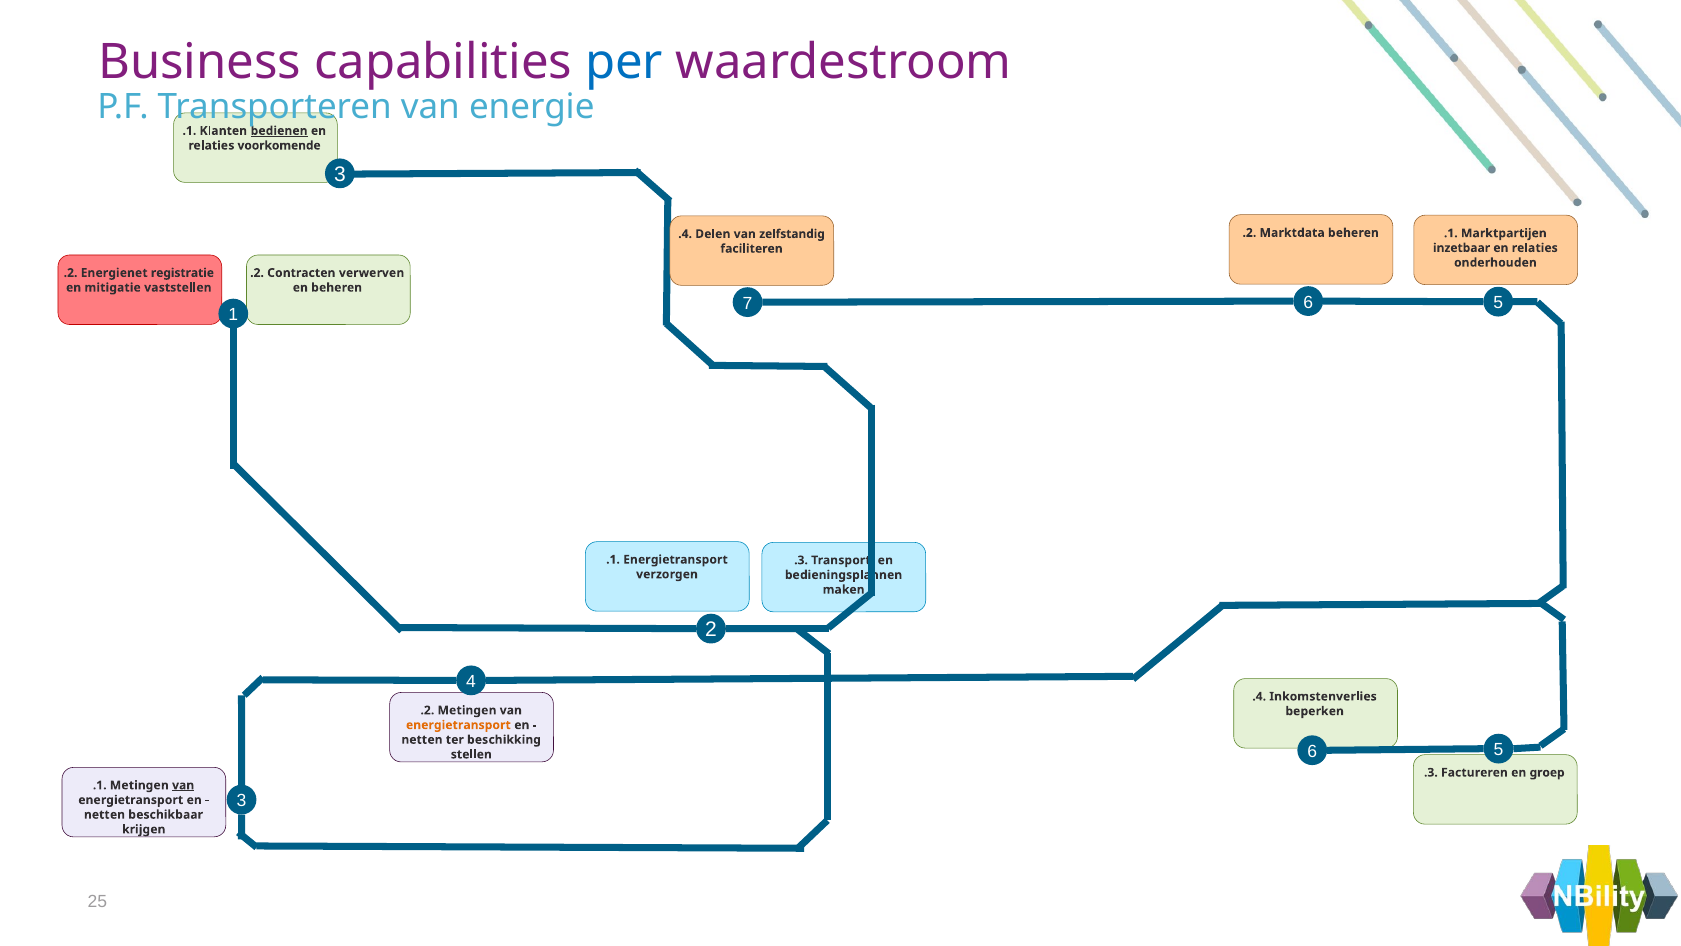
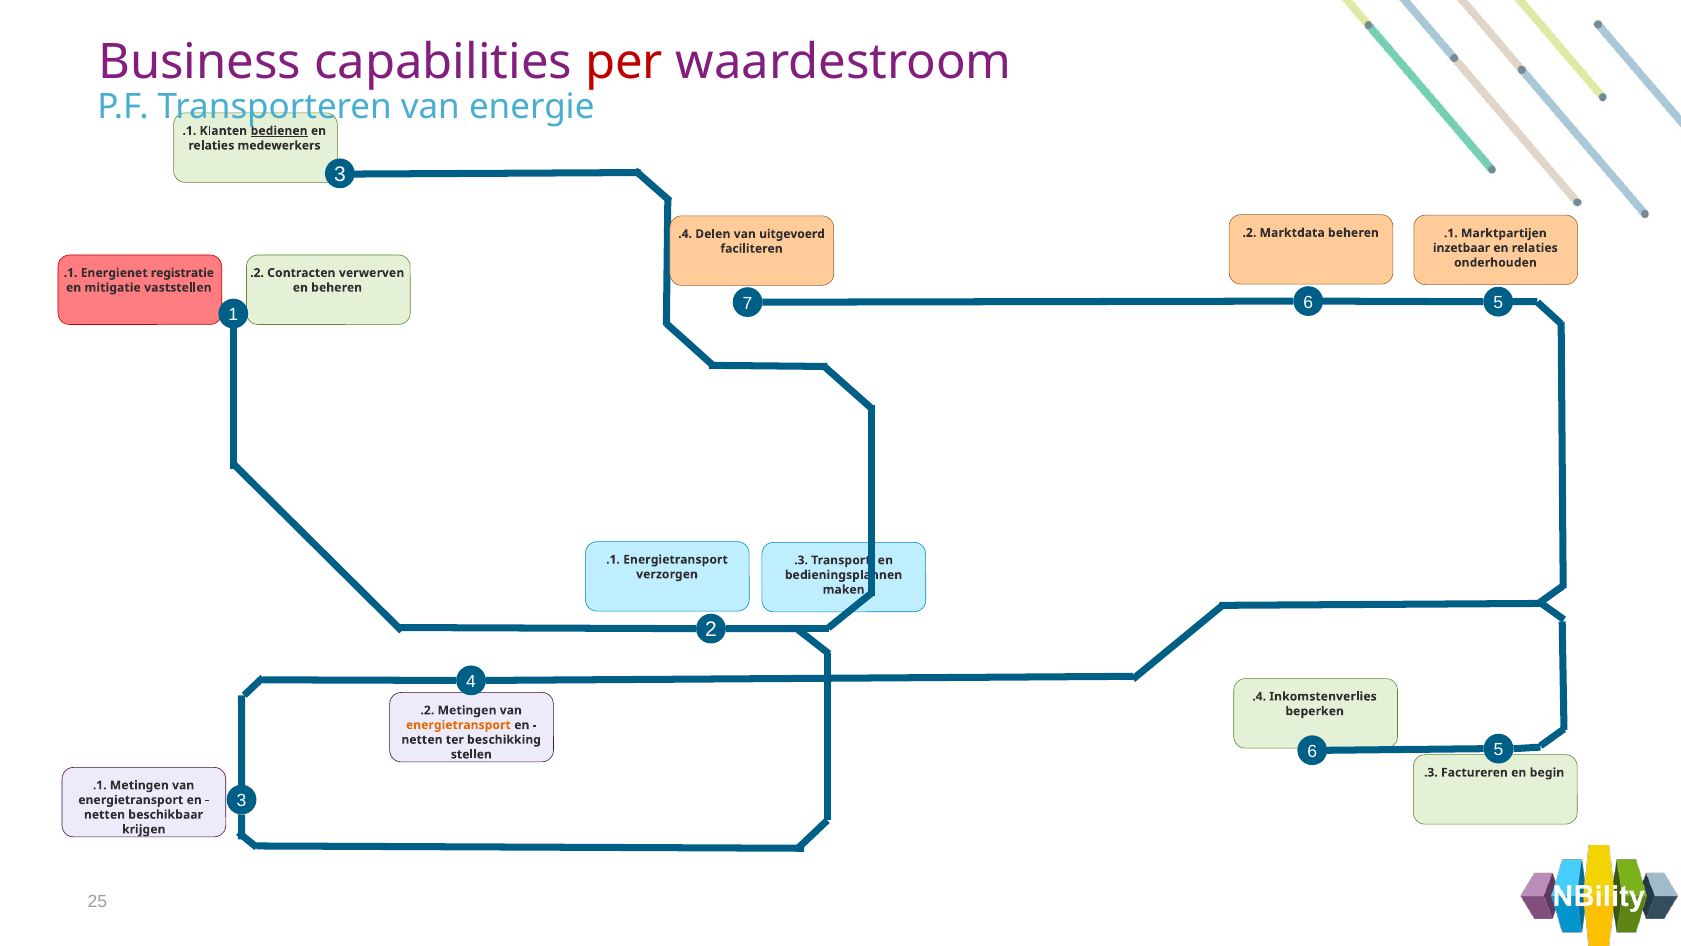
per colour: blue -> red
voorkomende: voorkomende -> medewerkers
zelfstandig: zelfstandig -> uitgevoerd
.2 at (71, 273): .2 -> .1
groep: groep -> begin
van at (183, 785) underline: present -> none
